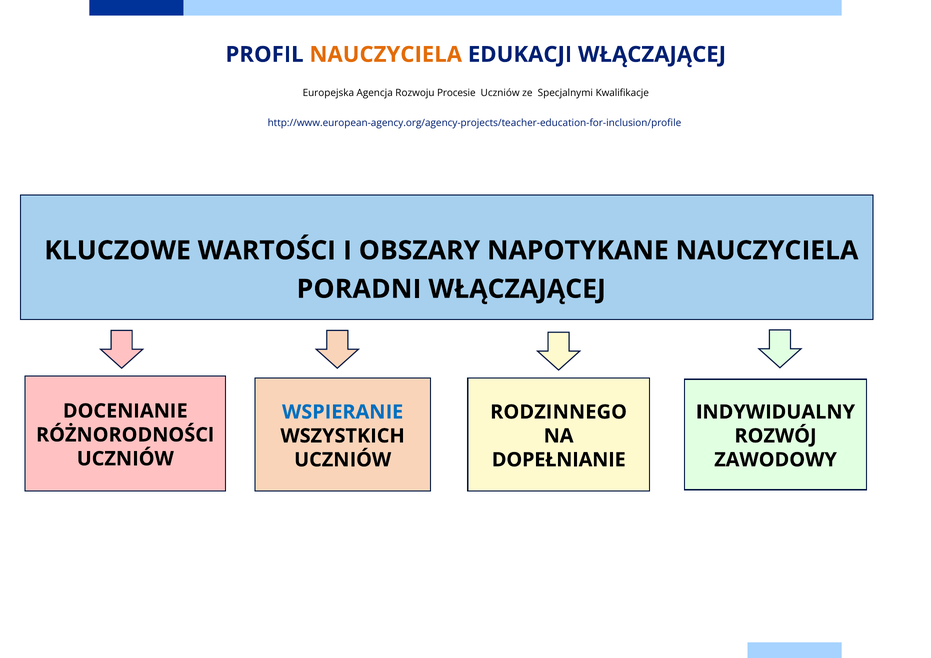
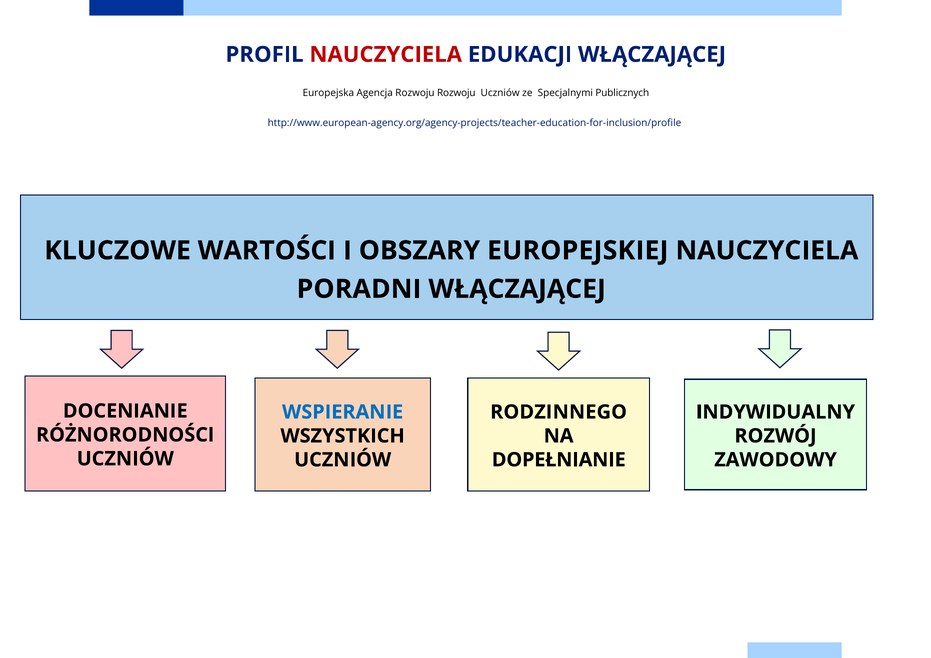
NAUCZYCIELA at (386, 55) colour: orange -> red
Rozwoju Procesie: Procesie -> Rozwoju
Kwalifikacje: Kwalifikacje -> Publicznych
NAPOTYKANE: NAPOTYKANE -> EUROPEJSKIEJ
